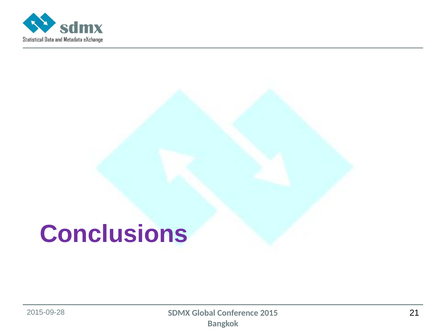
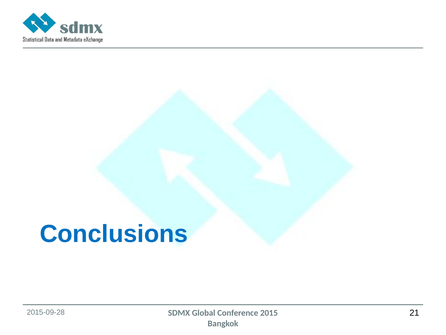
Conclusions colour: purple -> blue
